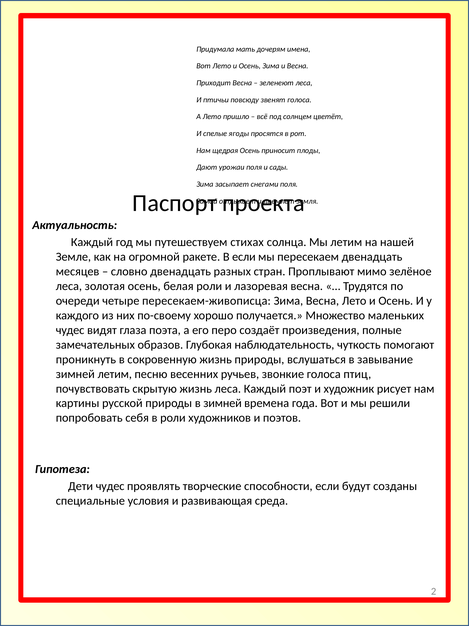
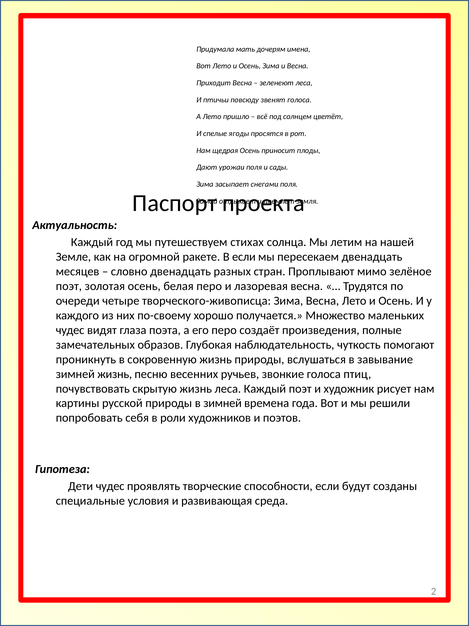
леса at (69, 286): леса -> поэт
белая роли: роли -> перо
пересекаем-живописца: пересекаем-живописца -> творческого-живописца
зимней летим: летим -> жизнь
